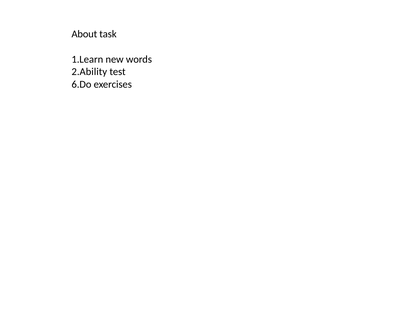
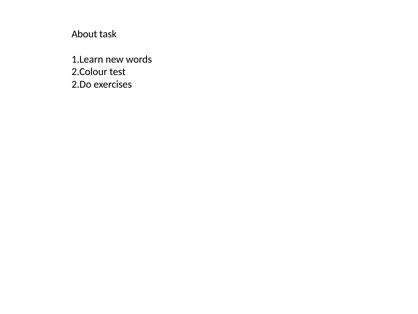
2.Ability: 2.Ability -> 2.Colour
6.Do: 6.Do -> 2.Do
